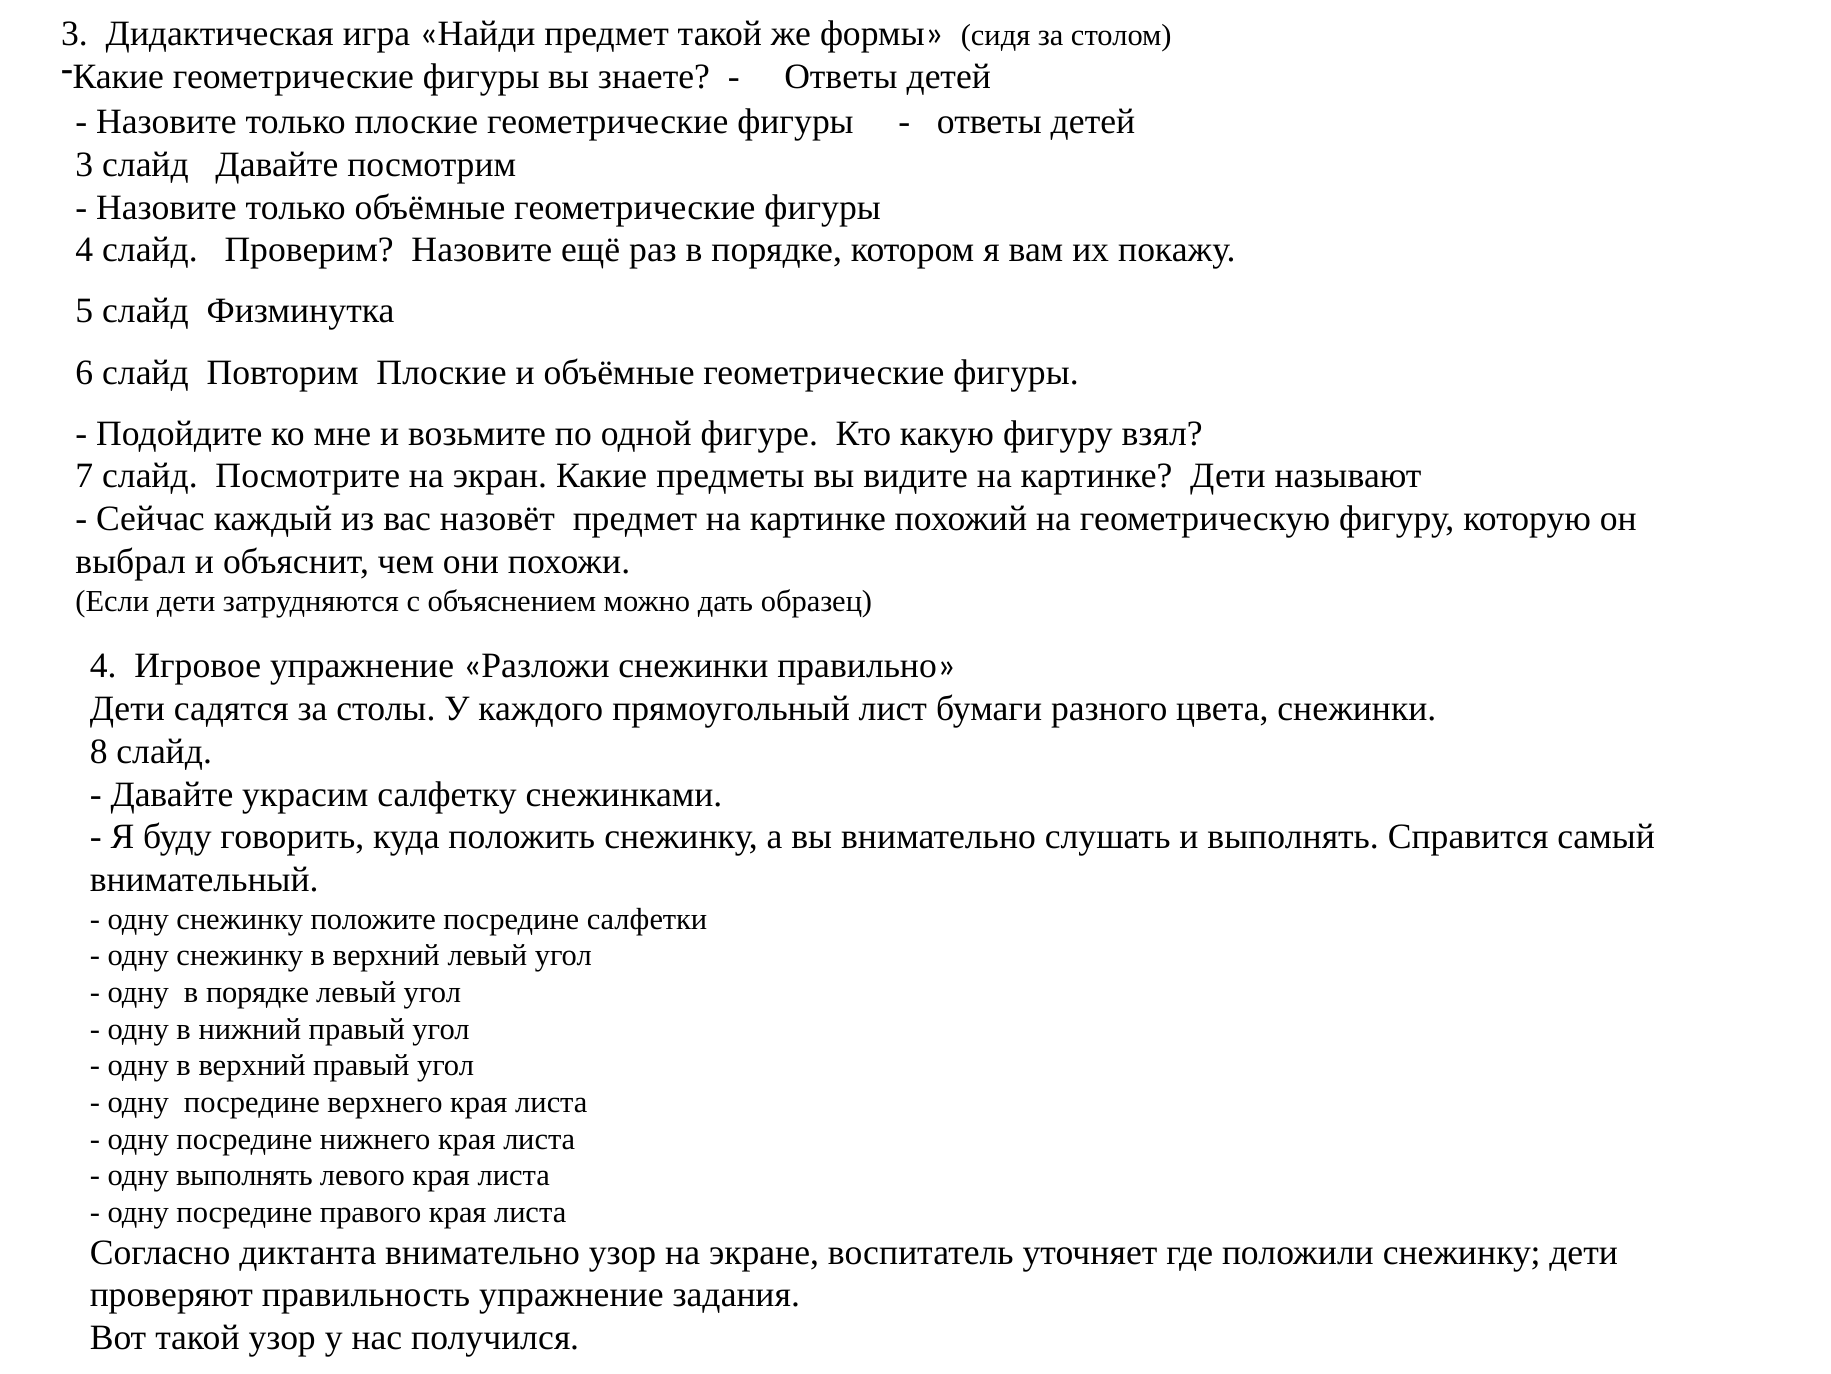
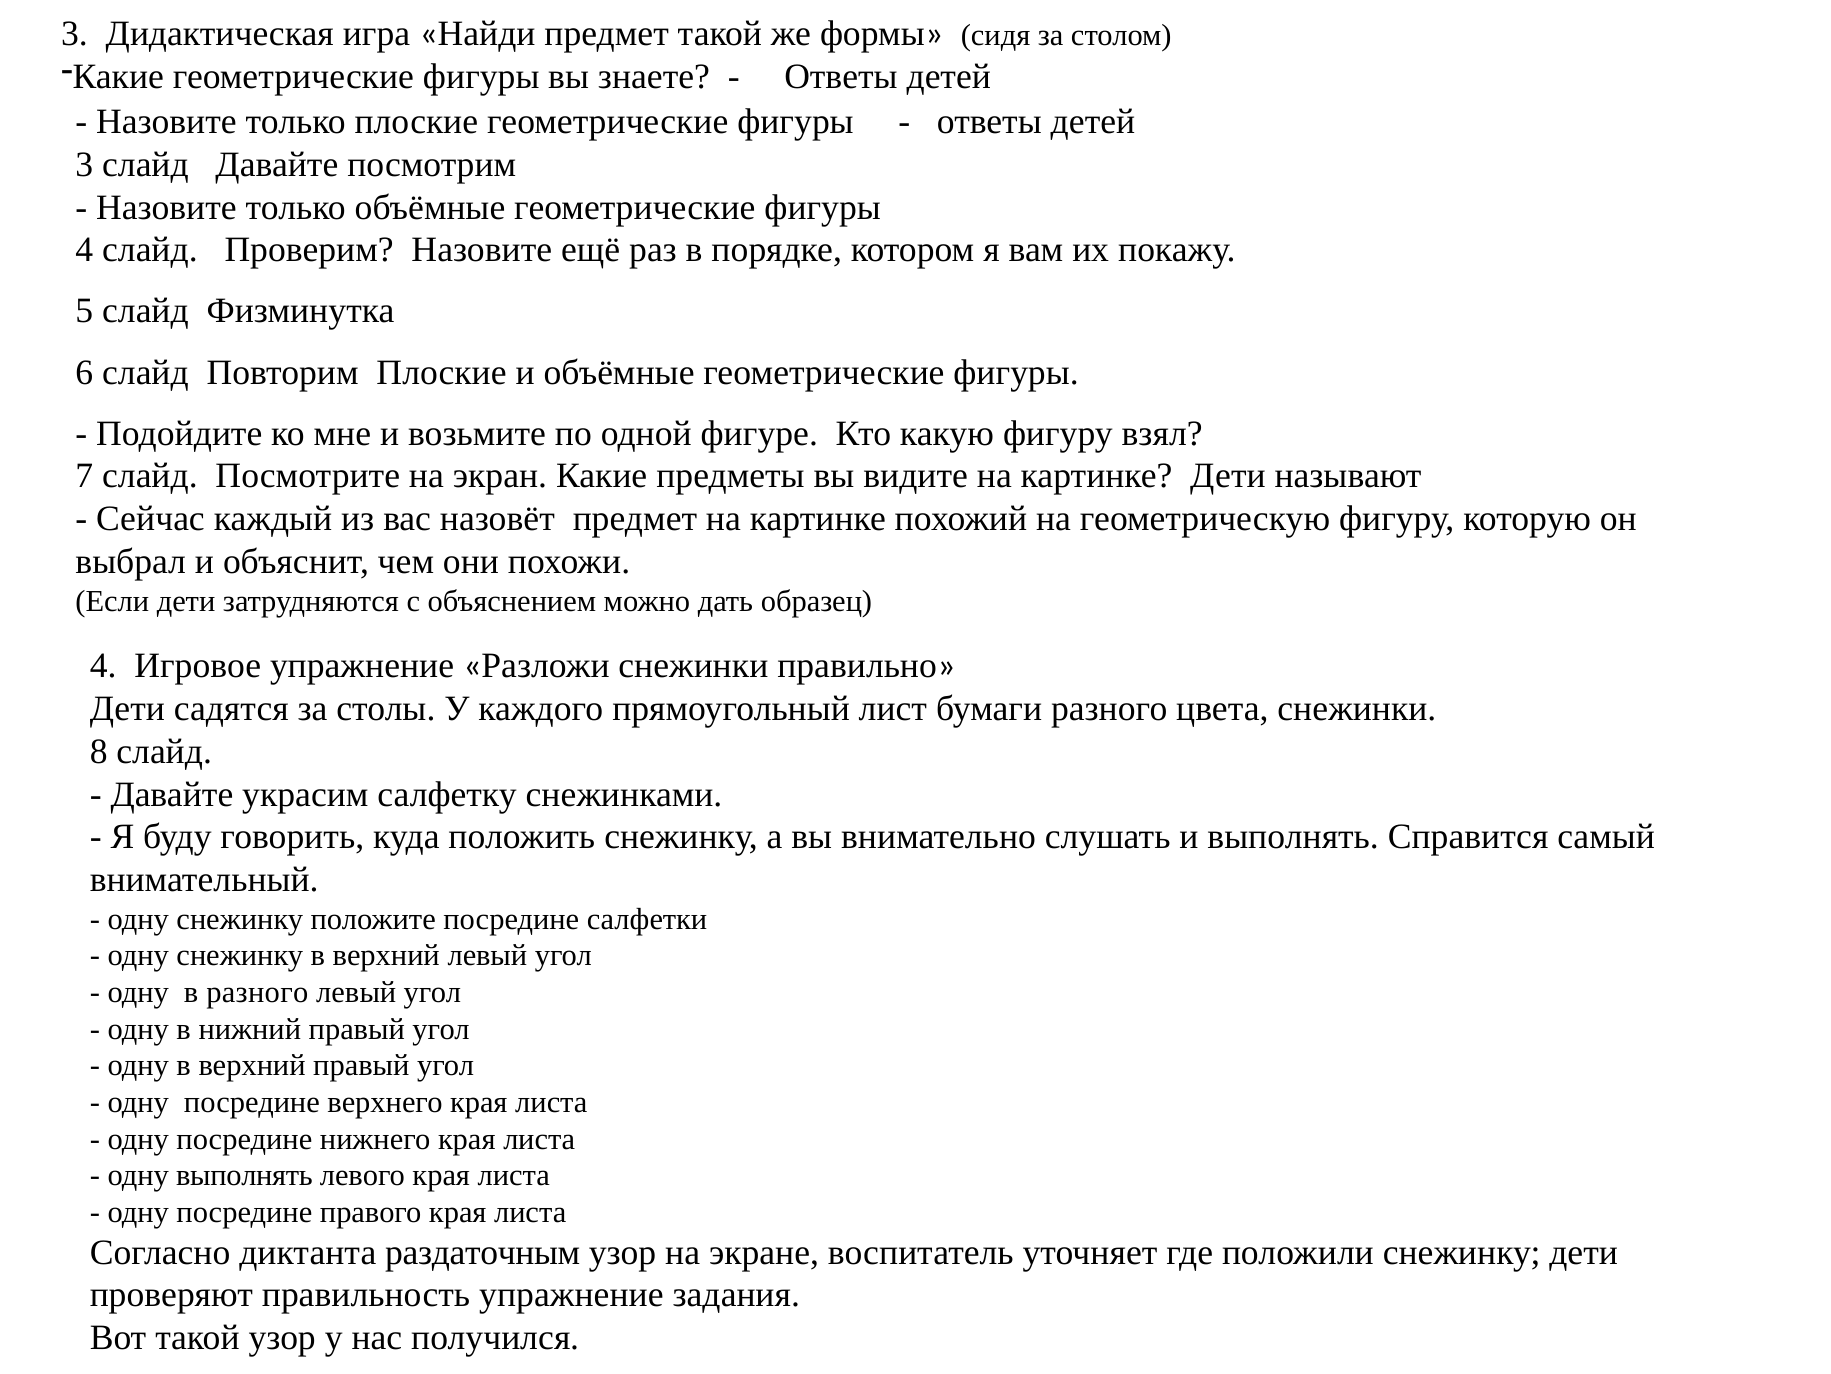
одну в порядке: порядке -> разного
диктанта внимательно: внимательно -> раздаточным
